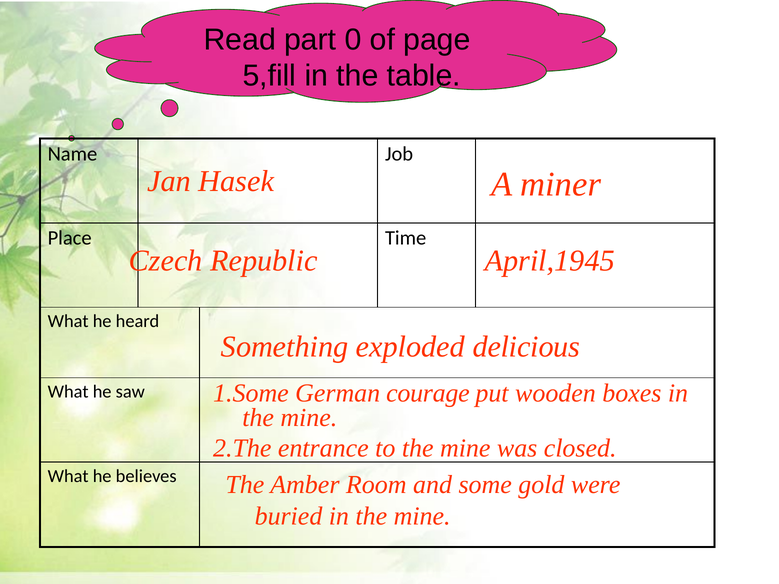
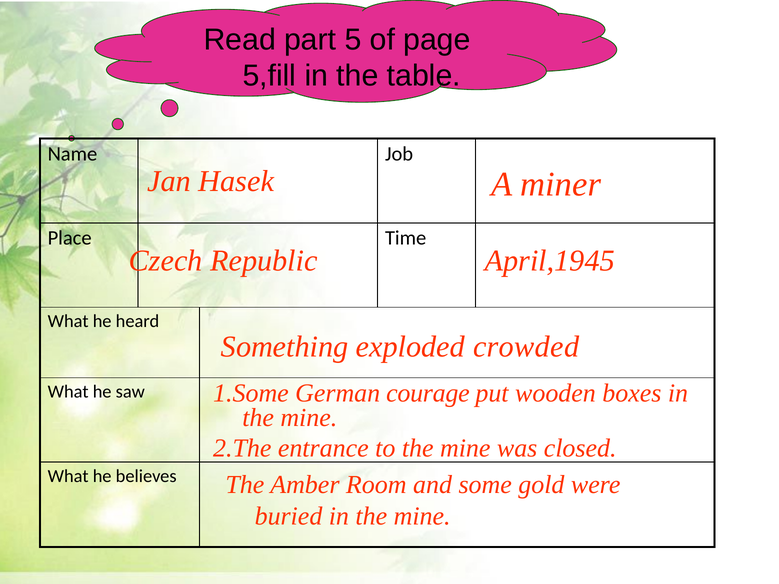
0: 0 -> 5
delicious: delicious -> crowded
